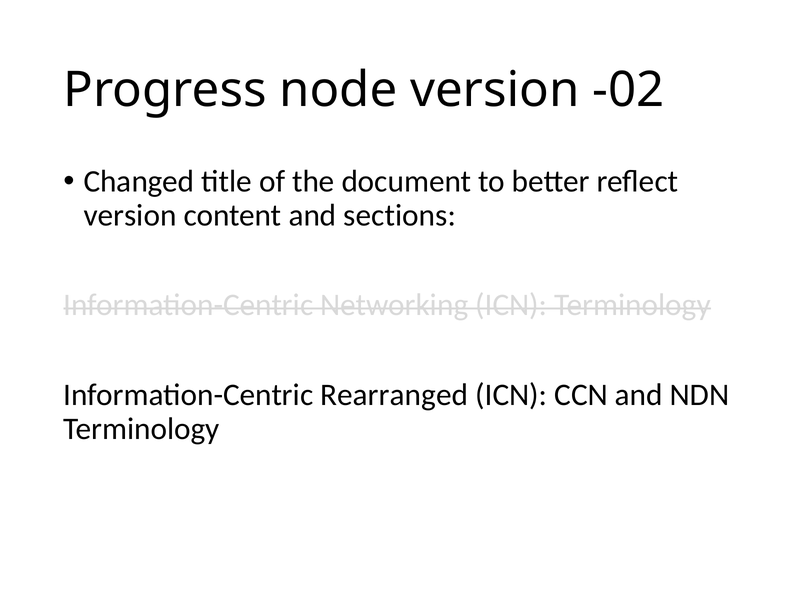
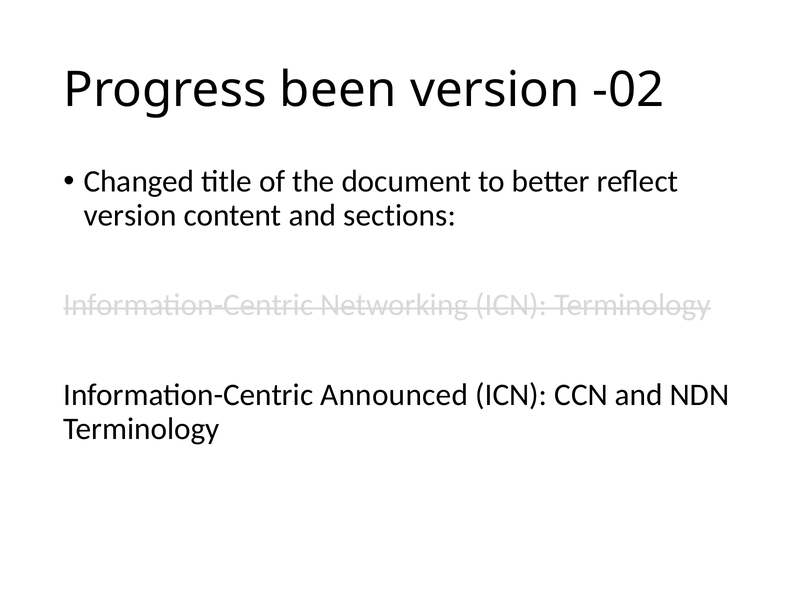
node: node -> been
Rearranged: Rearranged -> Announced
